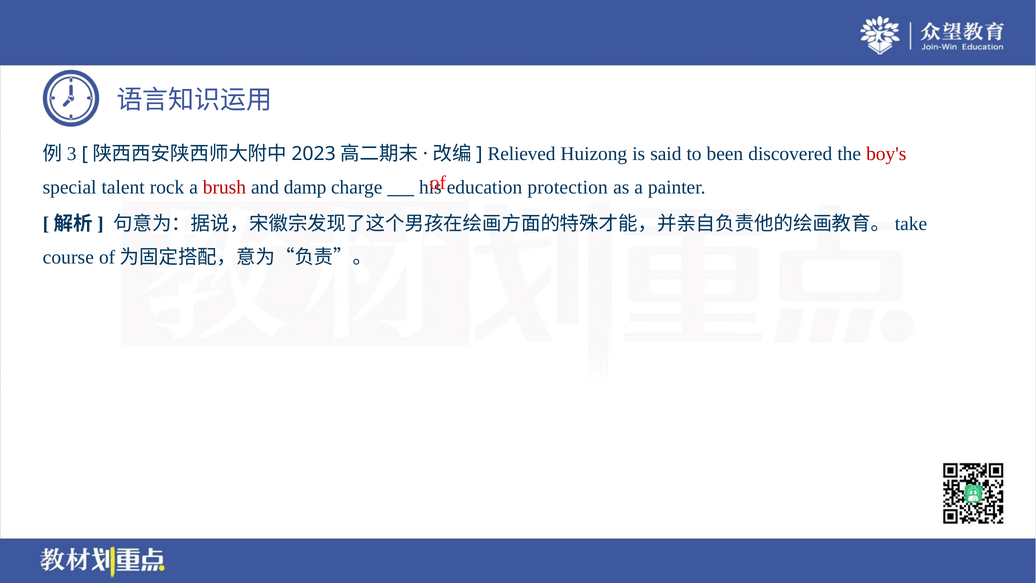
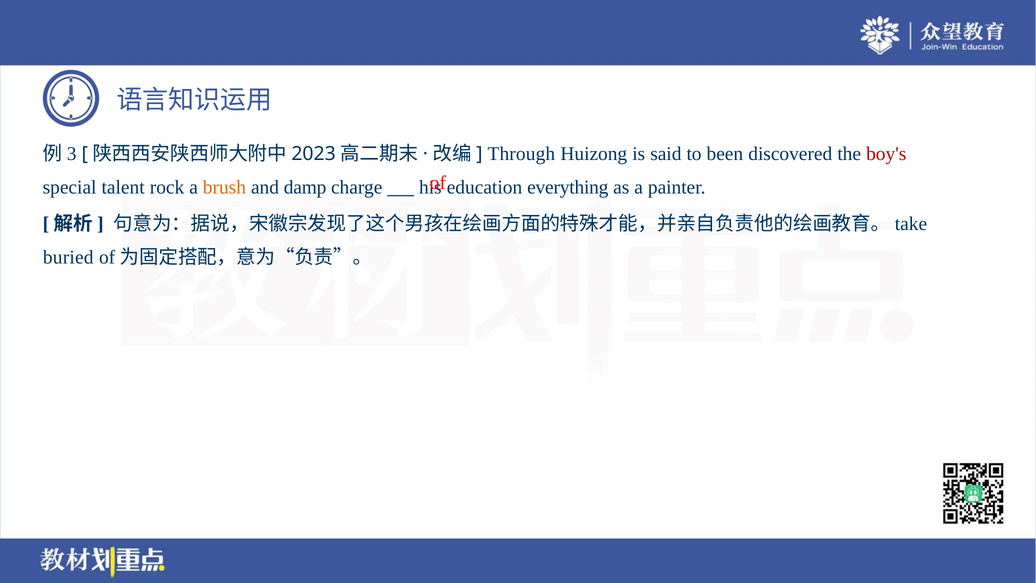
Relieved: Relieved -> Through
brush colour: red -> orange
protection: protection -> everything
course: course -> buried
